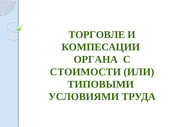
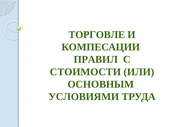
ОРГАНА: ОРГАНА -> ПРАВИЛ
ТИПОВЫМИ: ТИПОВЫМИ -> ОСНОВНЫМ
